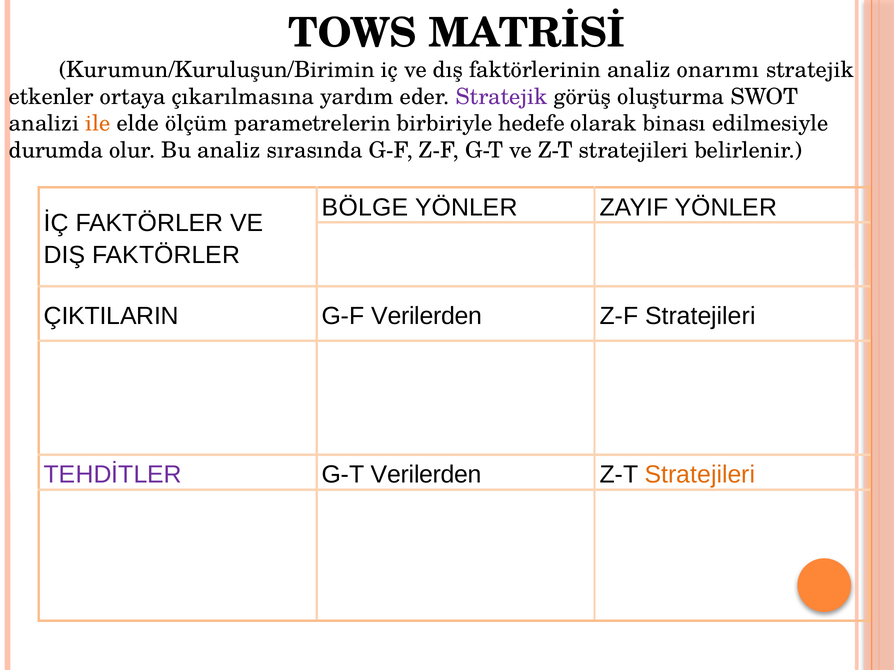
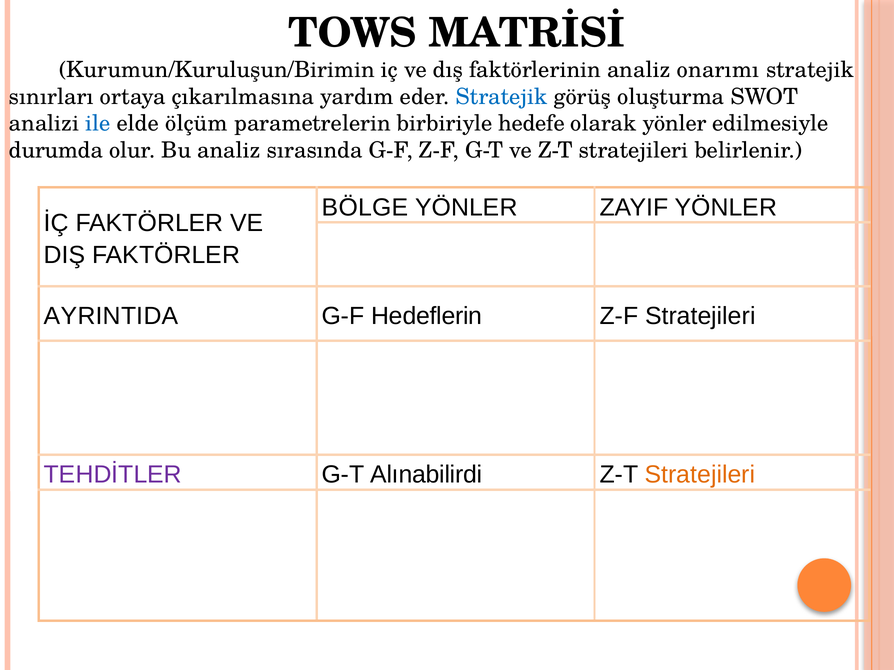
etkenler: etkenler -> sınırları
Stratejik at (502, 97) colour: purple -> blue
ile colour: orange -> blue
olarak binası: binası -> yönler
ÇIKTILARIN: ÇIKTILARIN -> AYRINTIDA
G-F Verilerden: Verilerden -> Hedeflerin
G-T Verilerden: Verilerden -> Alınabilirdi
